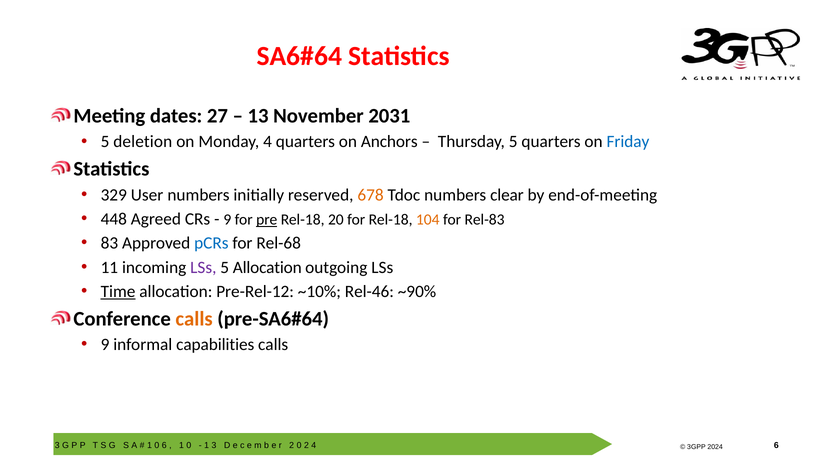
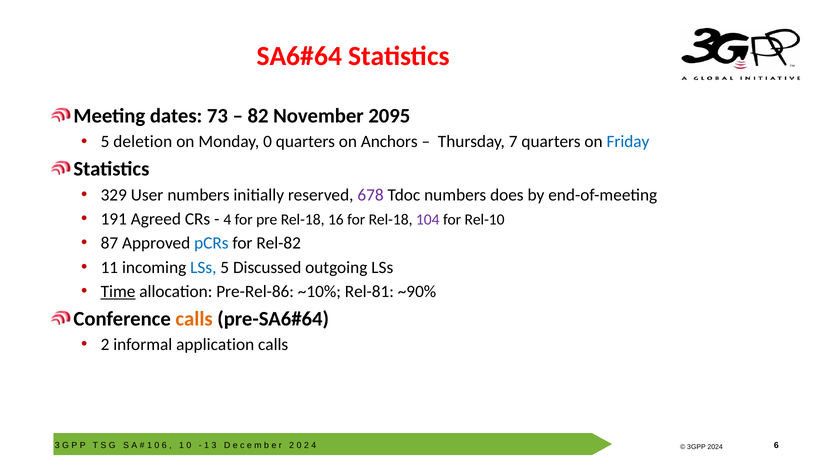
27: 27 -> 73
13: 13 -> 82
2031: 2031 -> 2095
Monday 4: 4 -> 0
Thursday 5: 5 -> 7
678 colour: orange -> purple
clear: clear -> does
448: 448 -> 191
9 at (227, 220): 9 -> 4
pre underline: present -> none
20: 20 -> 16
104 colour: orange -> purple
Rel-83: Rel-83 -> Rel-10
83: 83 -> 87
Rel-68: Rel-68 -> Rel-82
LSs at (203, 267) colour: purple -> blue
5 Allocation: Allocation -> Discussed
Pre-Rel-12: Pre-Rel-12 -> Pre-Rel-86
Rel-46: Rel-46 -> Rel-81
9 at (105, 345): 9 -> 2
capabilities: capabilities -> application
